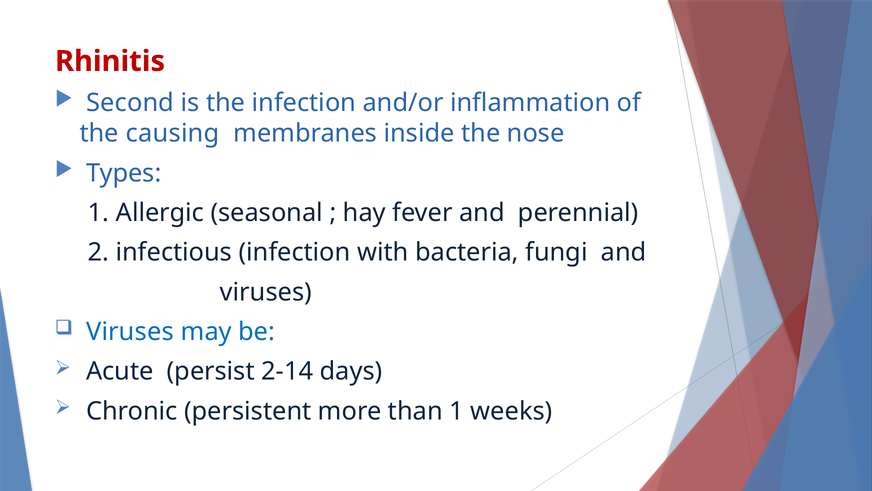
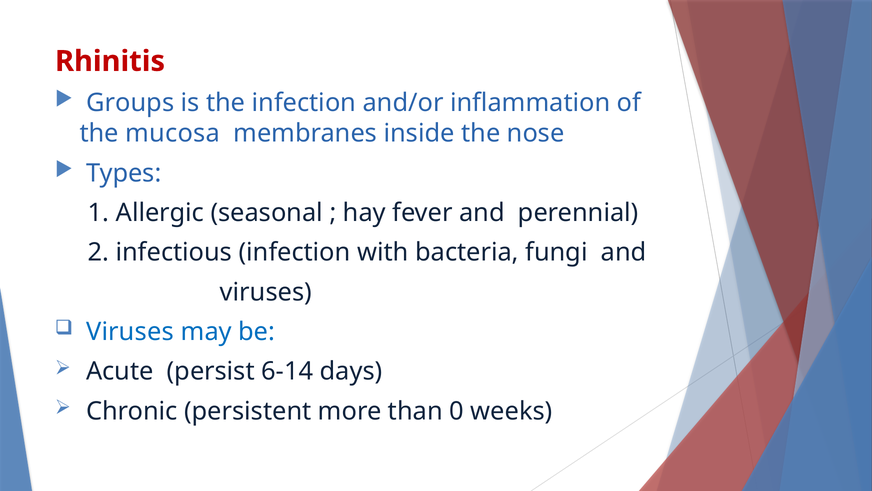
Second: Second -> Groups
causing: causing -> mucosa
2-14: 2-14 -> 6-14
than 1: 1 -> 0
